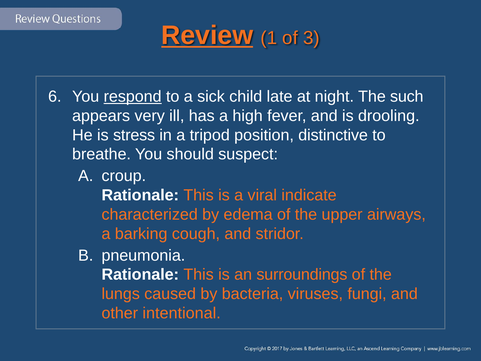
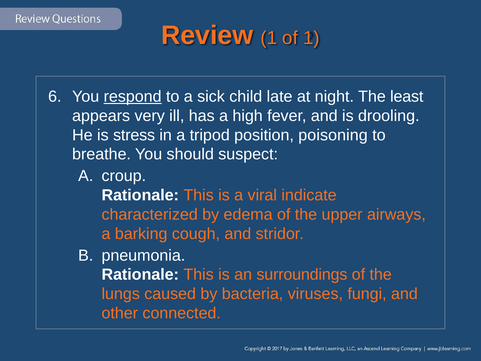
Review underline: present -> none
of 3: 3 -> 1
such: such -> least
distinctive: distinctive -> poisoning
intentional: intentional -> connected
